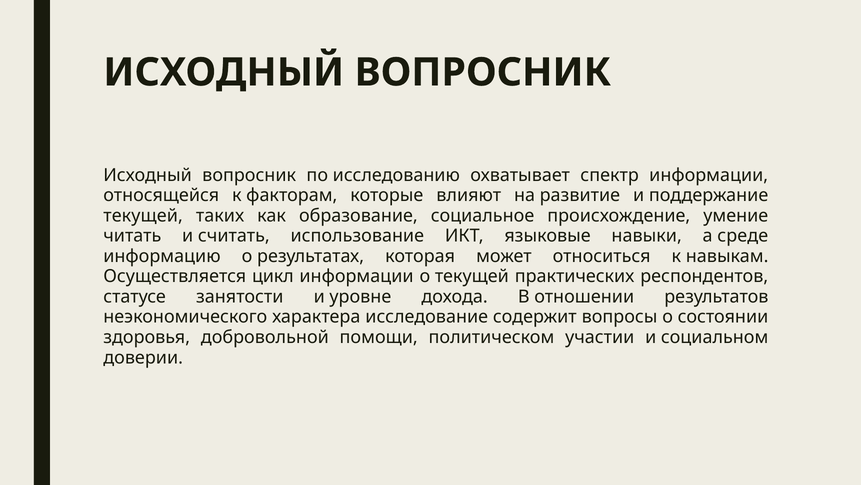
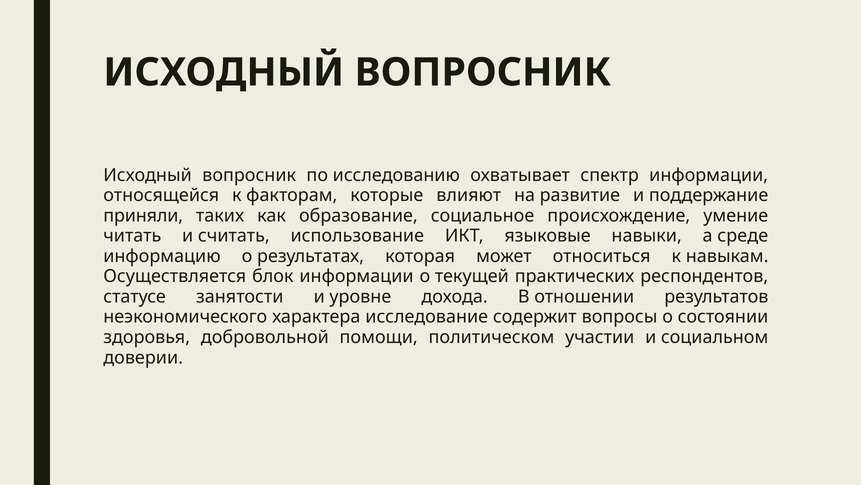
текущей at (143, 215): текущей -> приняли
цикл: цикл -> блок
